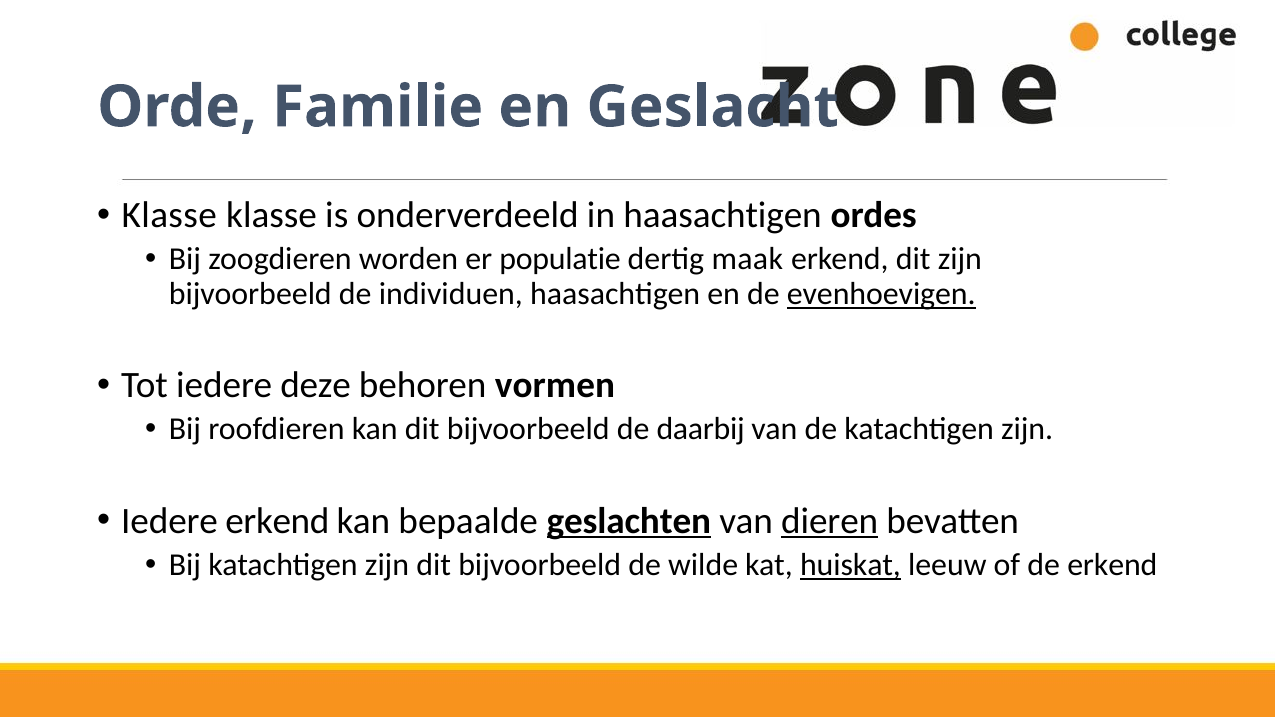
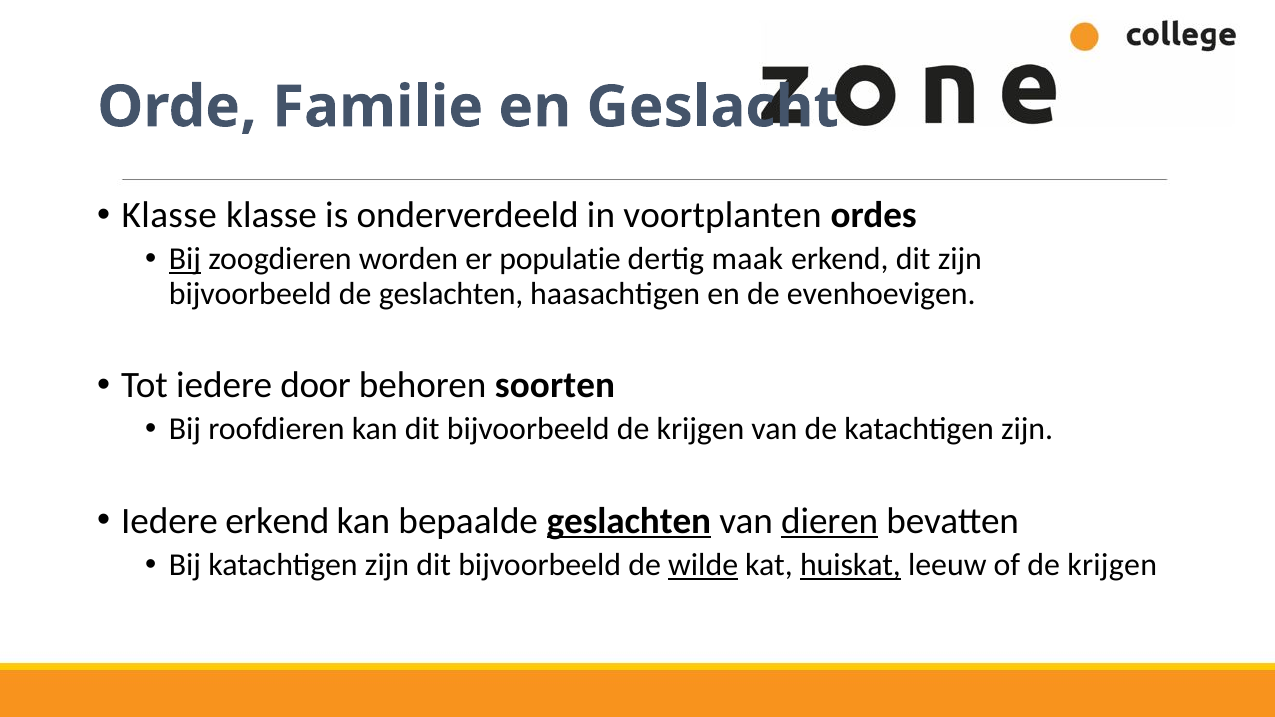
in haasachtigen: haasachtigen -> voortplanten
Bij at (185, 260) underline: none -> present
de individuen: individuen -> geslachten
evenhoevigen underline: present -> none
deze: deze -> door
vormen: vormen -> soorten
bijvoorbeeld de daarbij: daarbij -> krijgen
wilde underline: none -> present
of de erkend: erkend -> krijgen
